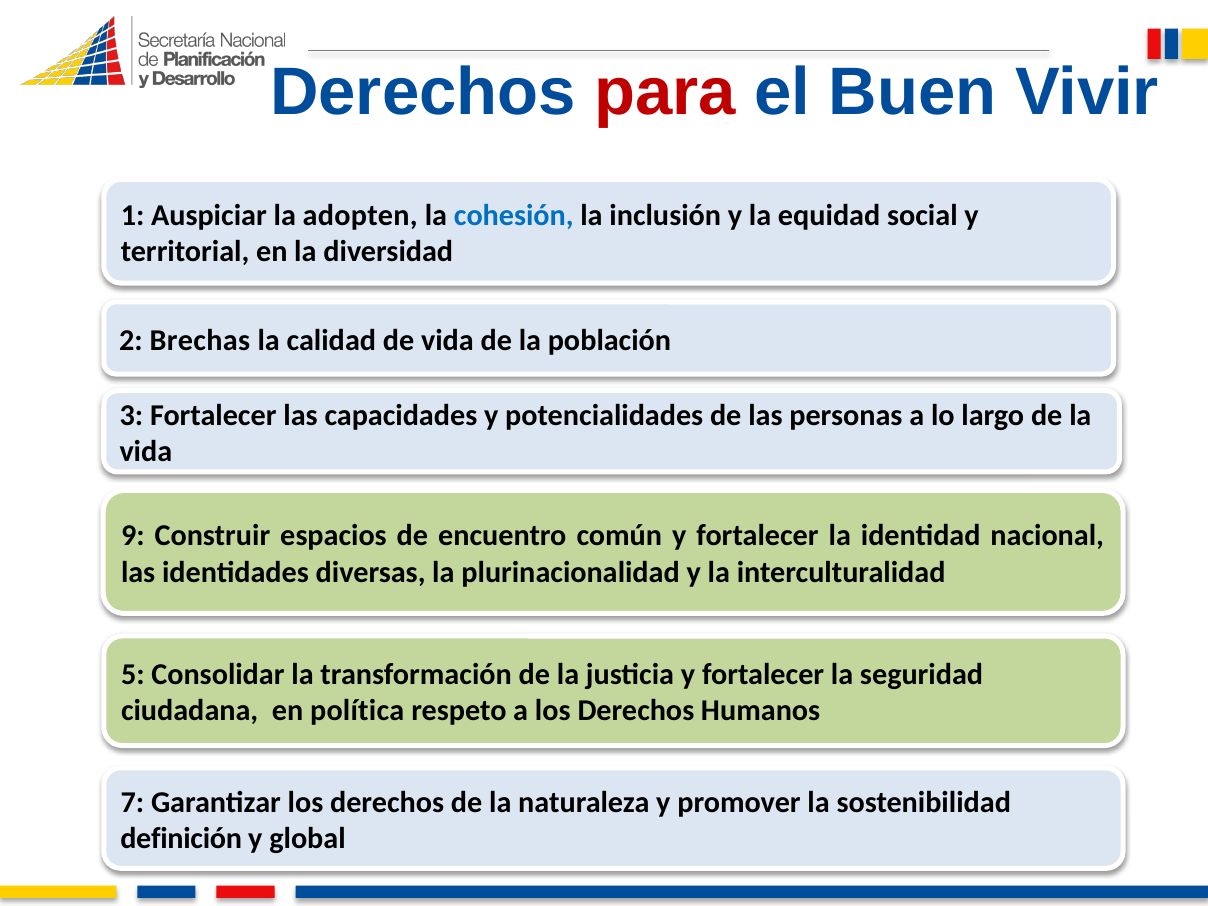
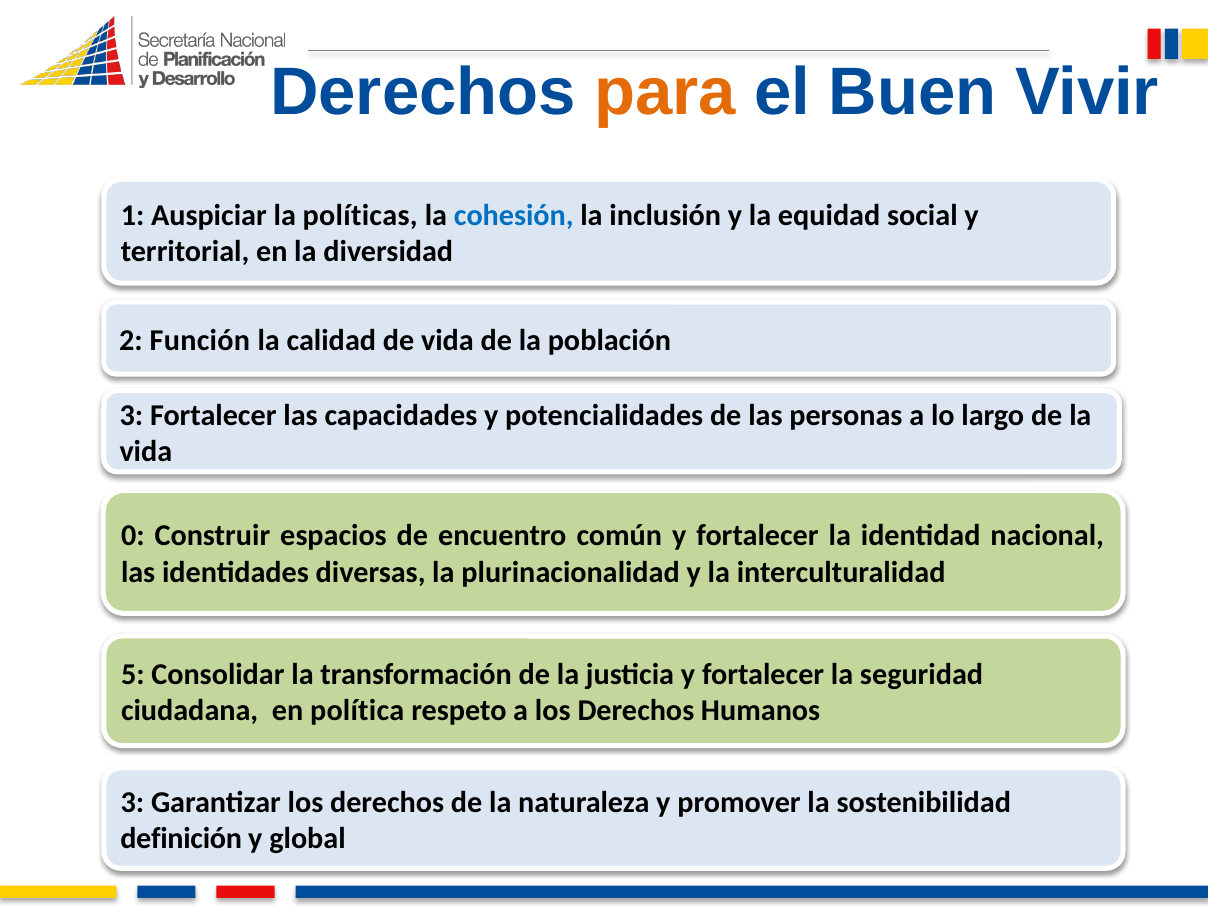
para colour: red -> orange
adopten: adopten -> políticas
Brechas: Brechas -> Función
9: 9 -> 0
7 at (132, 802): 7 -> 3
